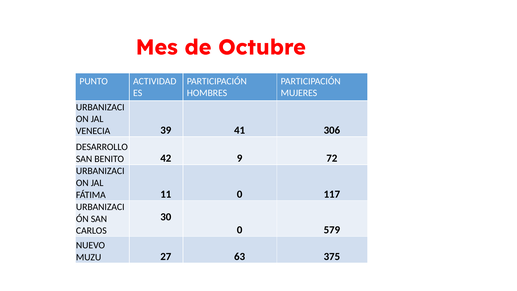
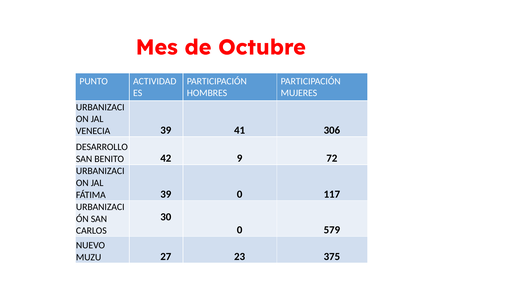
FÁTIMA 11: 11 -> 39
63: 63 -> 23
